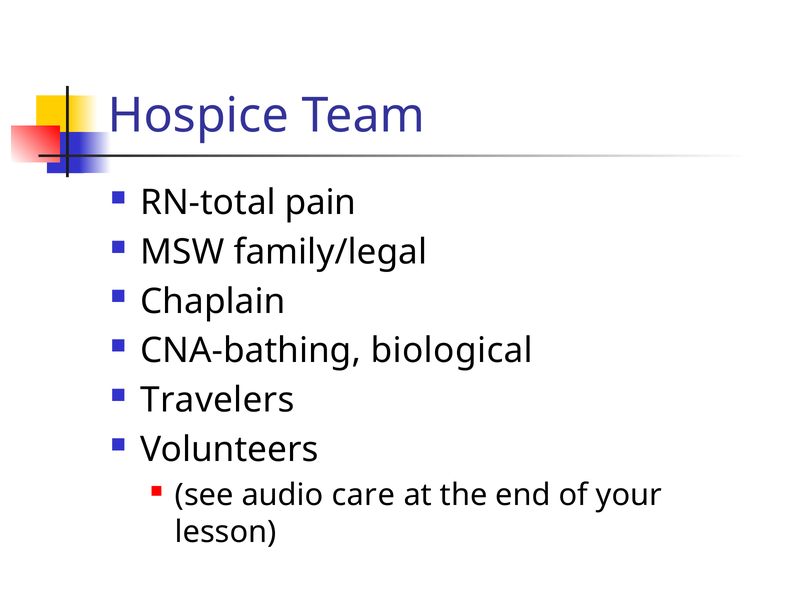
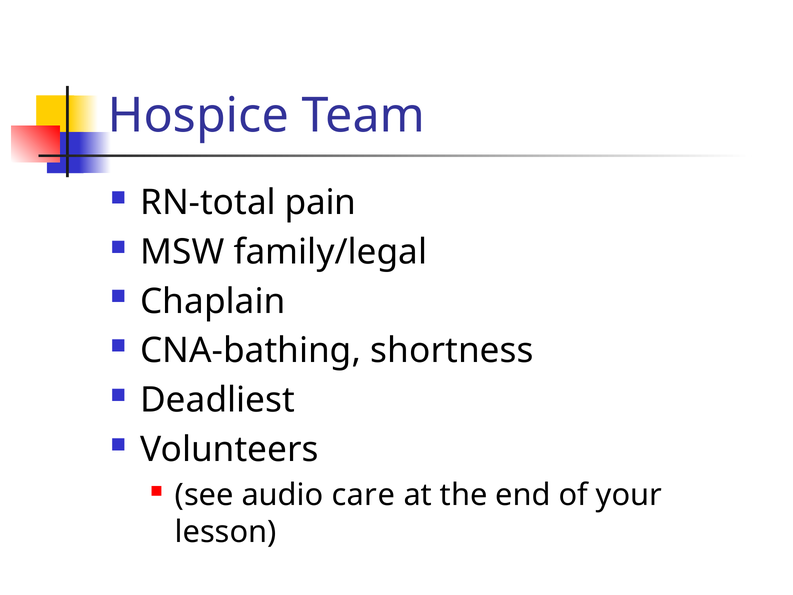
biological: biological -> shortness
Travelers: Travelers -> Deadliest
